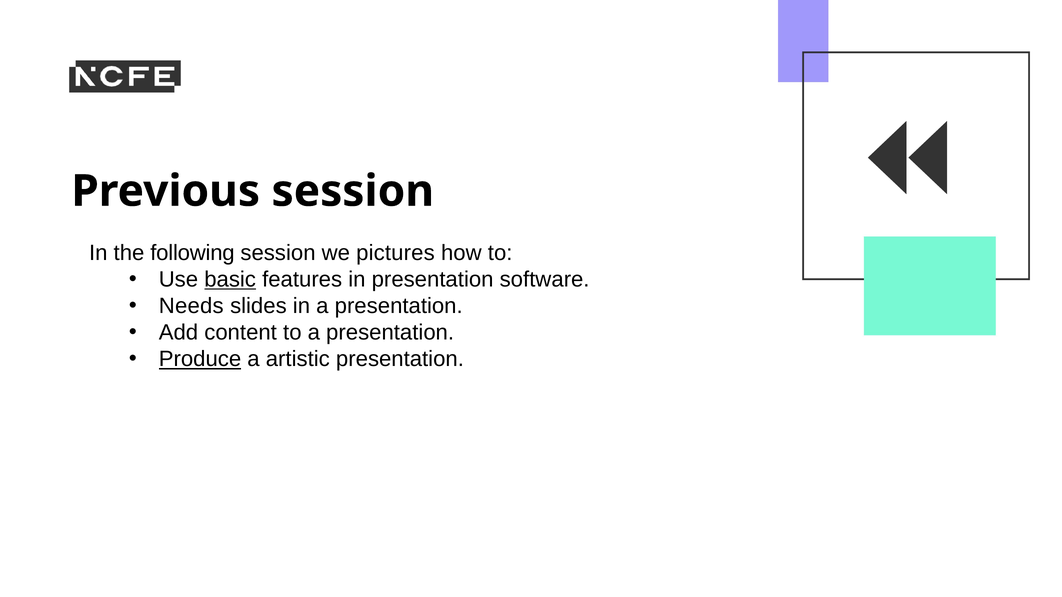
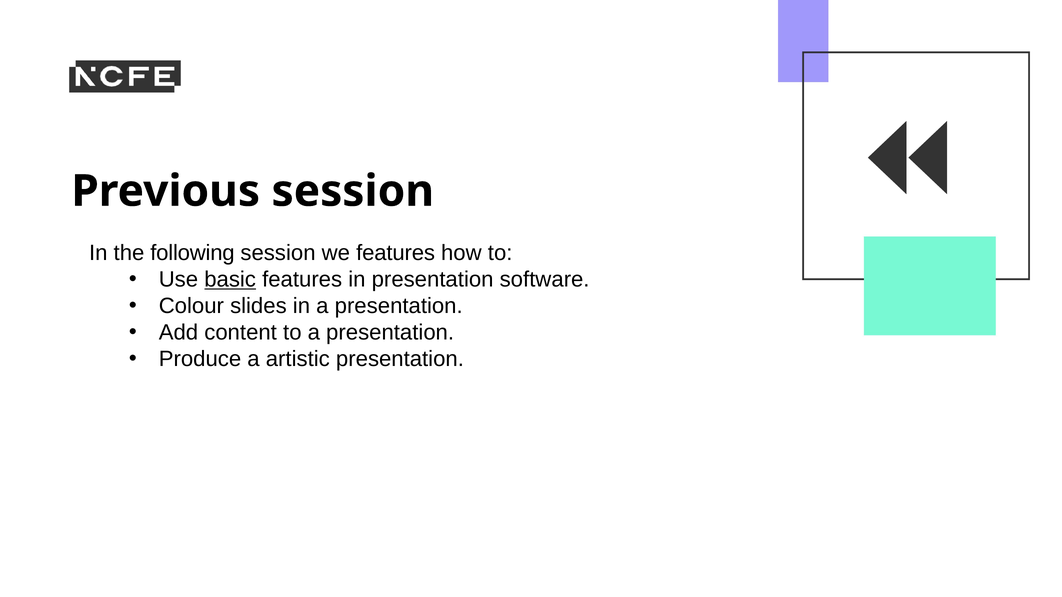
we pictures: pictures -> features
Needs: Needs -> Colour
Produce underline: present -> none
